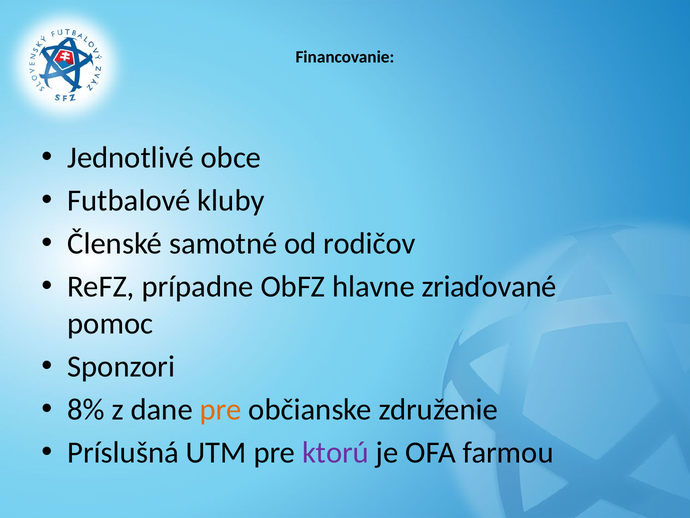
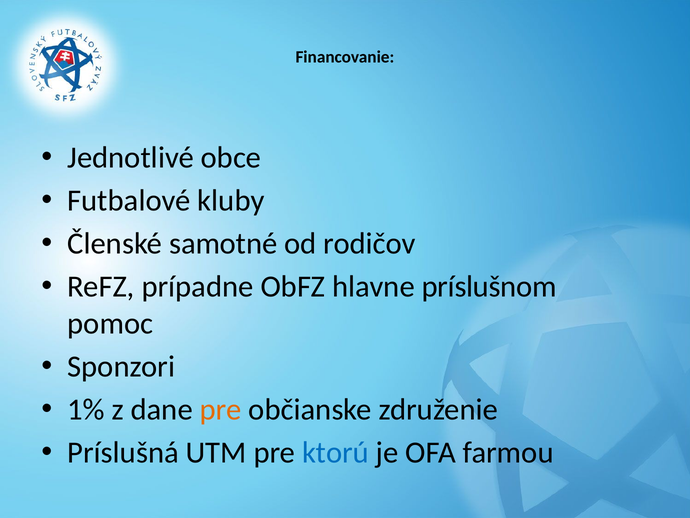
zriaďované: zriaďované -> príslušnom
8%: 8% -> 1%
ktorú colour: purple -> blue
